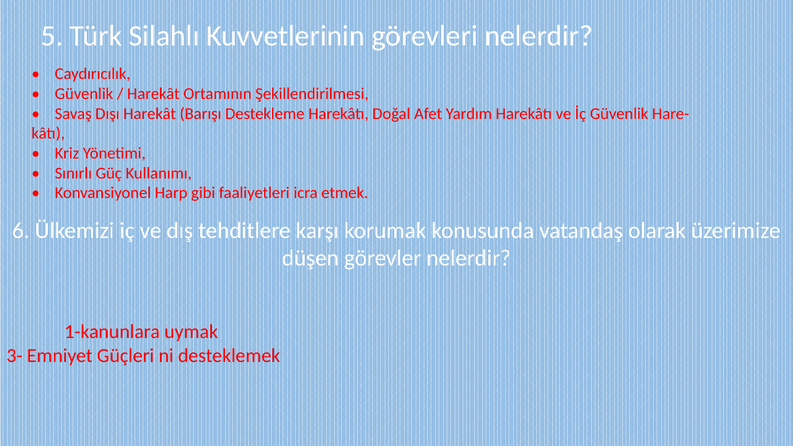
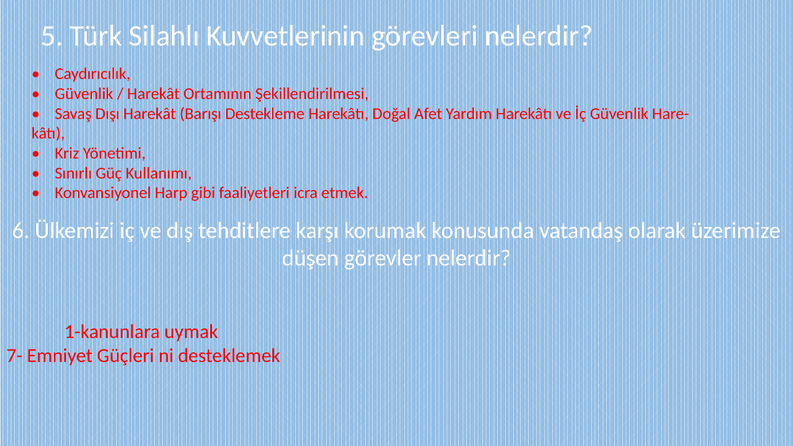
3-: 3- -> 7-
